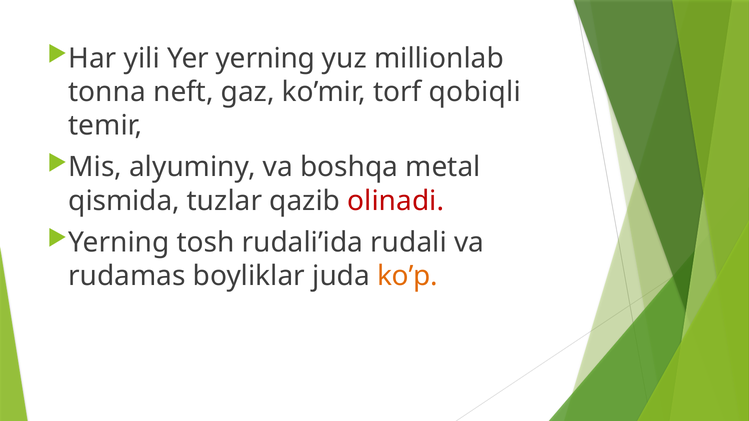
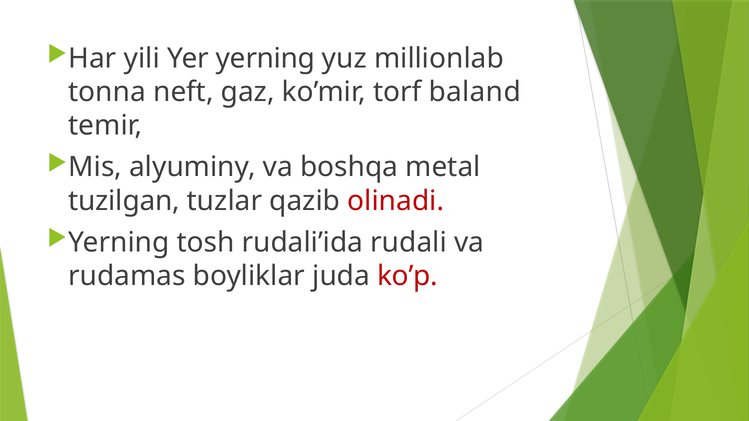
qobiqli: qobiqli -> baland
qismida: qismida -> tuzilgan
ko’p colour: orange -> red
